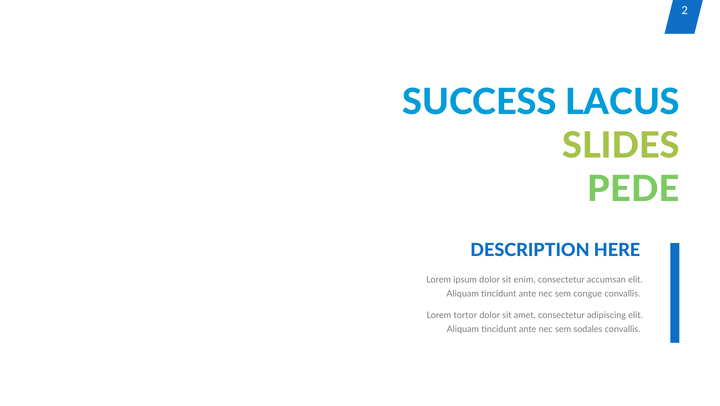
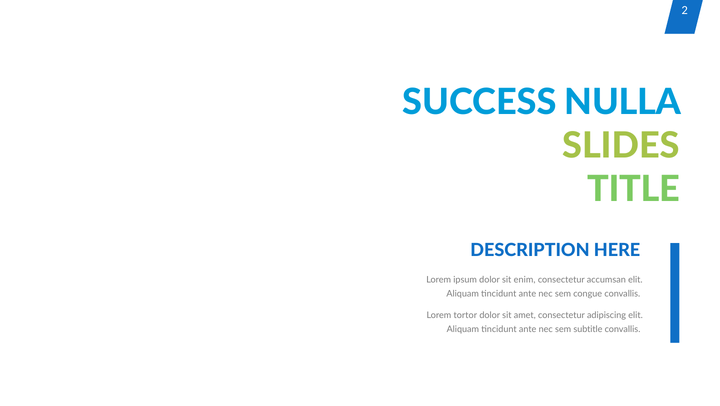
LACUS: LACUS -> NULLA
PEDE: PEDE -> TITLE
sodales: sodales -> subtitle
